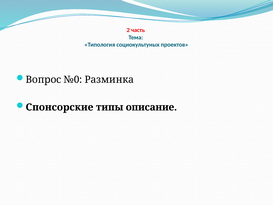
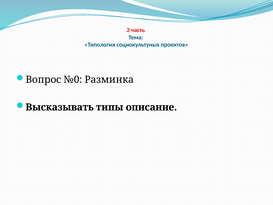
Спонсорские: Спонсорские -> Высказывать
